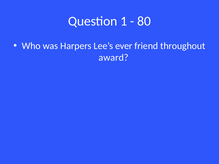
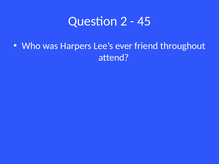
1: 1 -> 2
80: 80 -> 45
award: award -> attend
